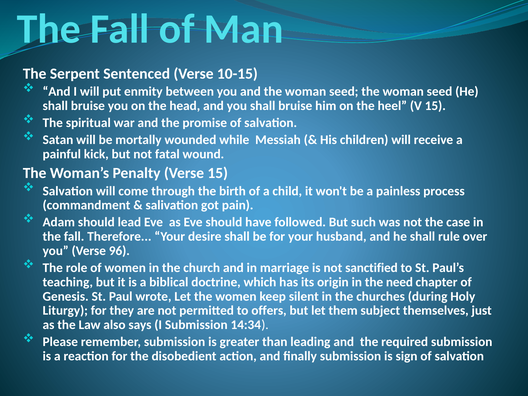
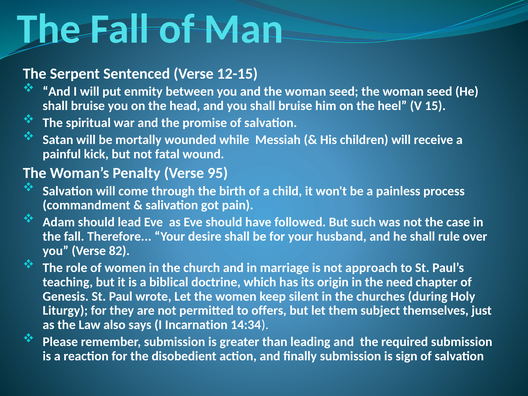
10-15: 10-15 -> 12-15
Verse 15: 15 -> 95
96: 96 -> 82
sanctified: sanctified -> approach
I Submission: Submission -> Incarnation
